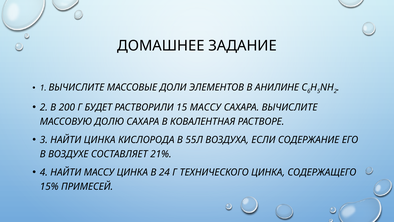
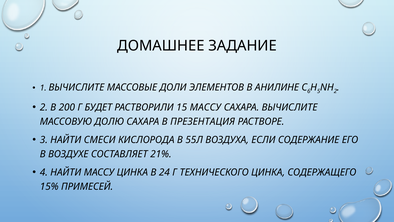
КОВАЛЕНТНАЯ: КОВАЛЕНТНАЯ -> ПРЕЗЕНТАЦИЯ
НАЙТИ ЦИНКА: ЦИНКА -> СМЕСИ
